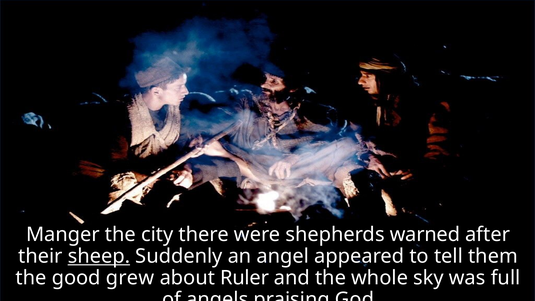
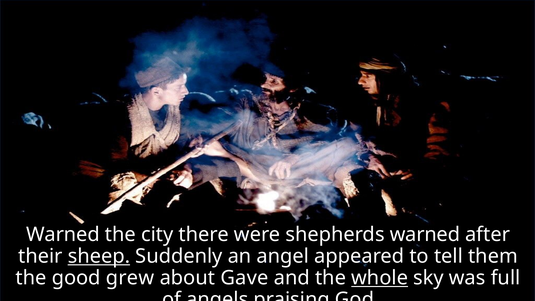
Manger at (63, 234): Manger -> Warned
Ruler: Ruler -> Gave
whole underline: none -> present
